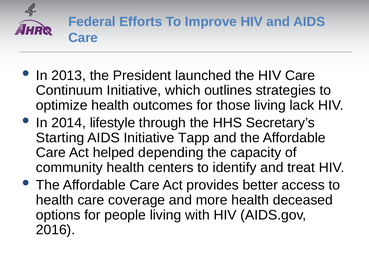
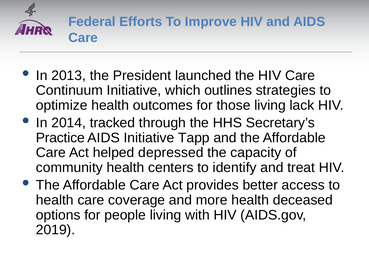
lifestyle: lifestyle -> tracked
Starting: Starting -> Practice
depending: depending -> depressed
2016: 2016 -> 2019
